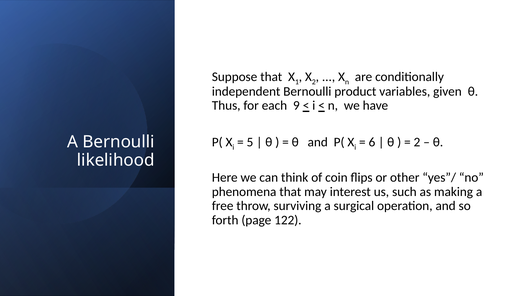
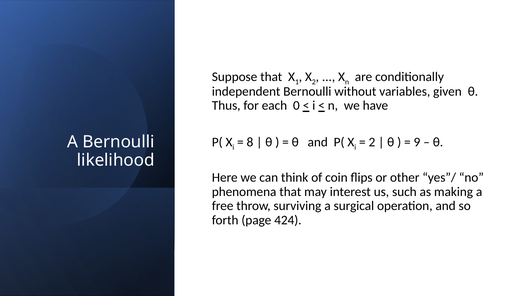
product: product -> without
9: 9 -> 0
5: 5 -> 8
6 at (372, 142): 6 -> 2
2 at (417, 142): 2 -> 9
122: 122 -> 424
